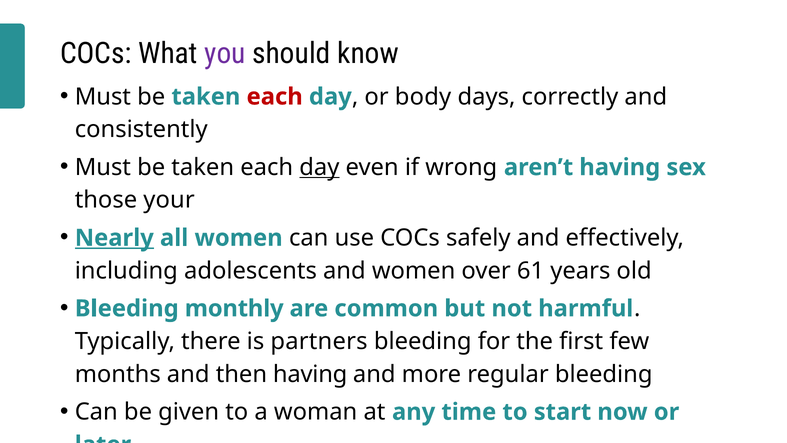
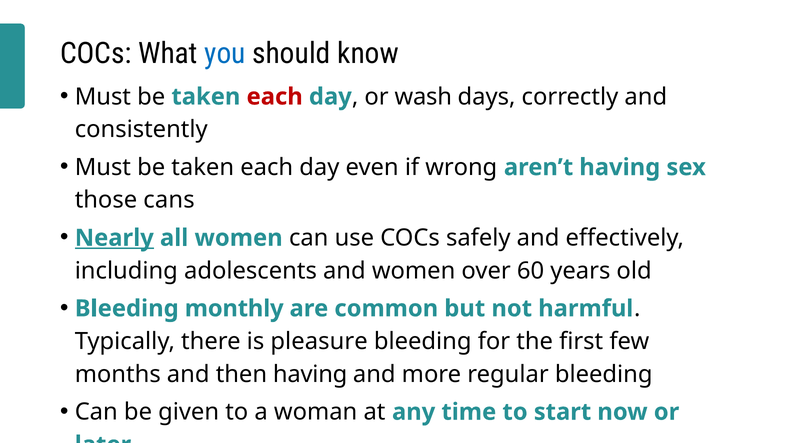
you colour: purple -> blue
body: body -> wash
day at (319, 167) underline: present -> none
your: your -> cans
61: 61 -> 60
partners: partners -> pleasure
